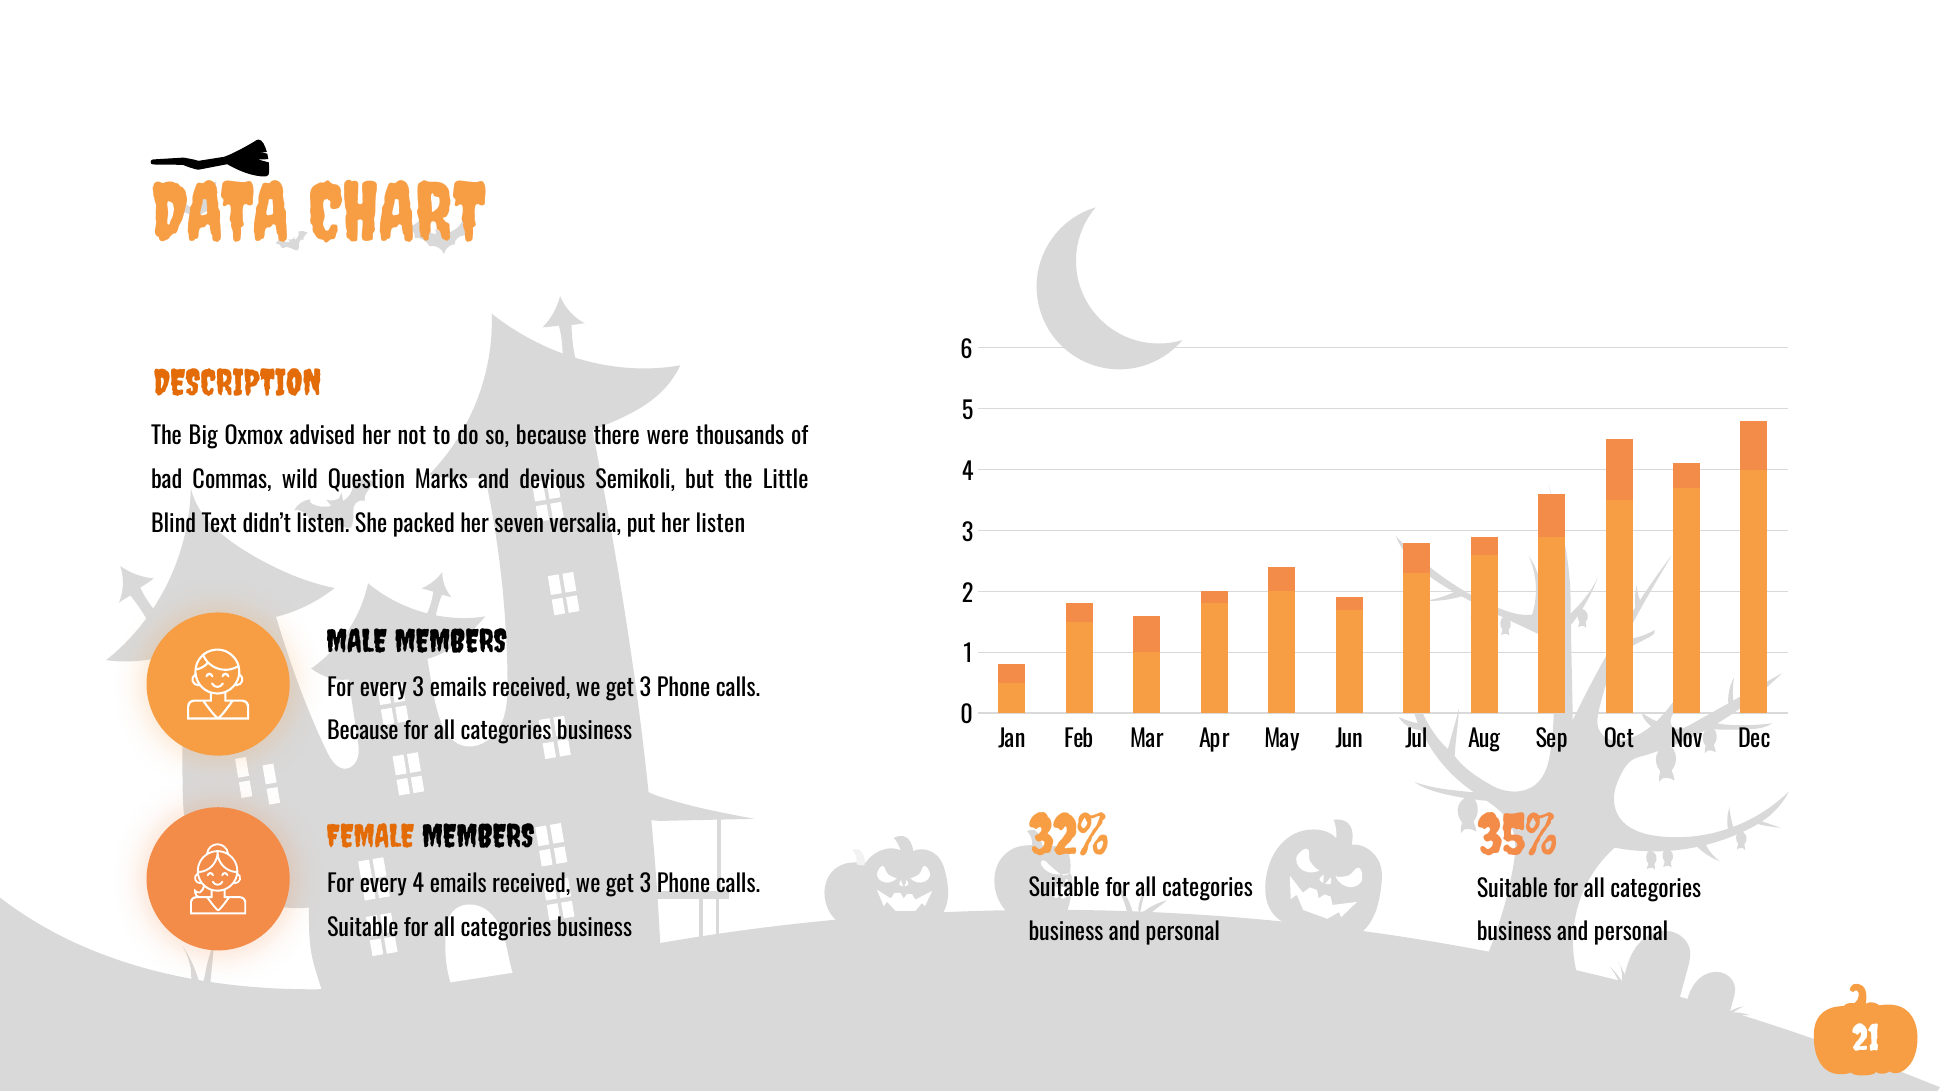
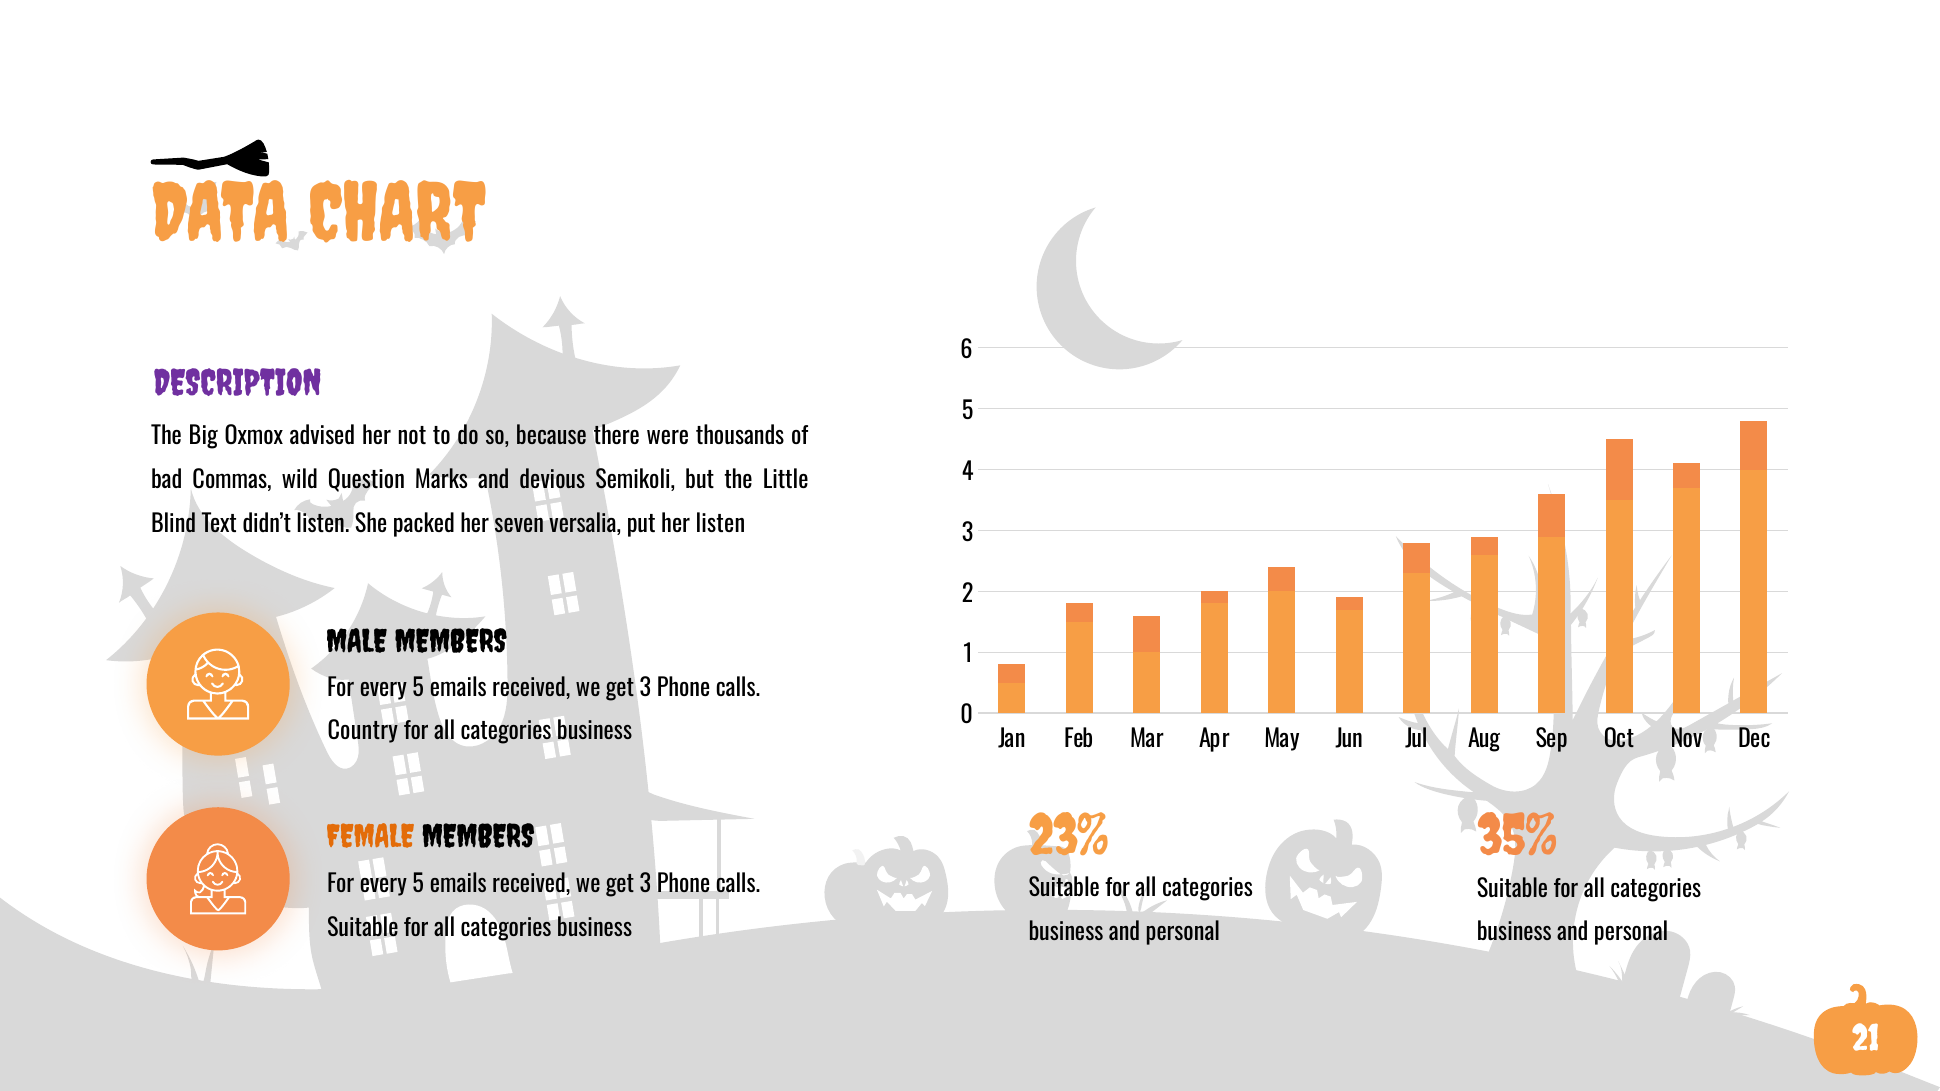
DESCRIPTION colour: orange -> purple
3 at (418, 689): 3 -> 5
Because at (363, 732): Because -> Country
32%: 32% -> 23%
4 at (418, 885): 4 -> 5
